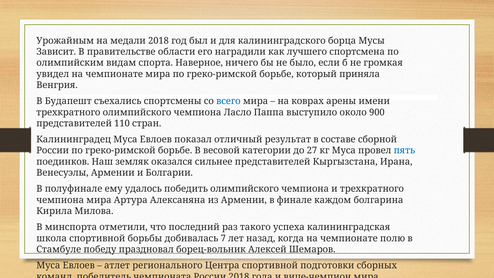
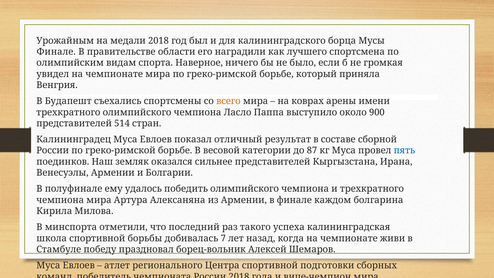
Зависит at (56, 52): Зависит -> Финале
всего colour: blue -> orange
110: 110 -> 514
27: 27 -> 87
полю: полю -> живи
